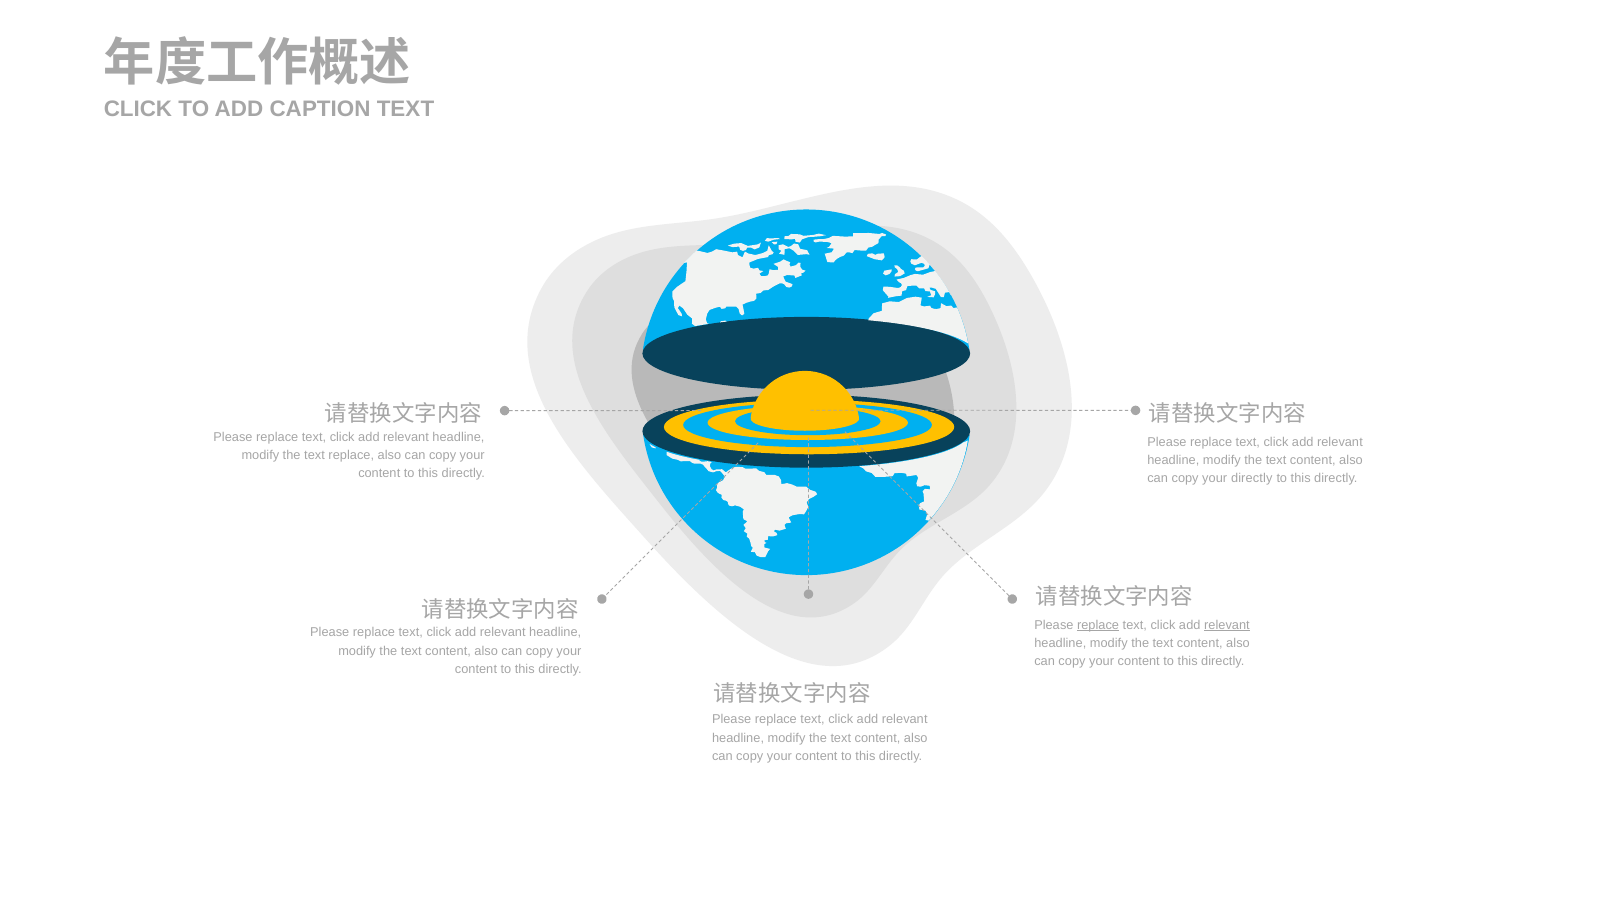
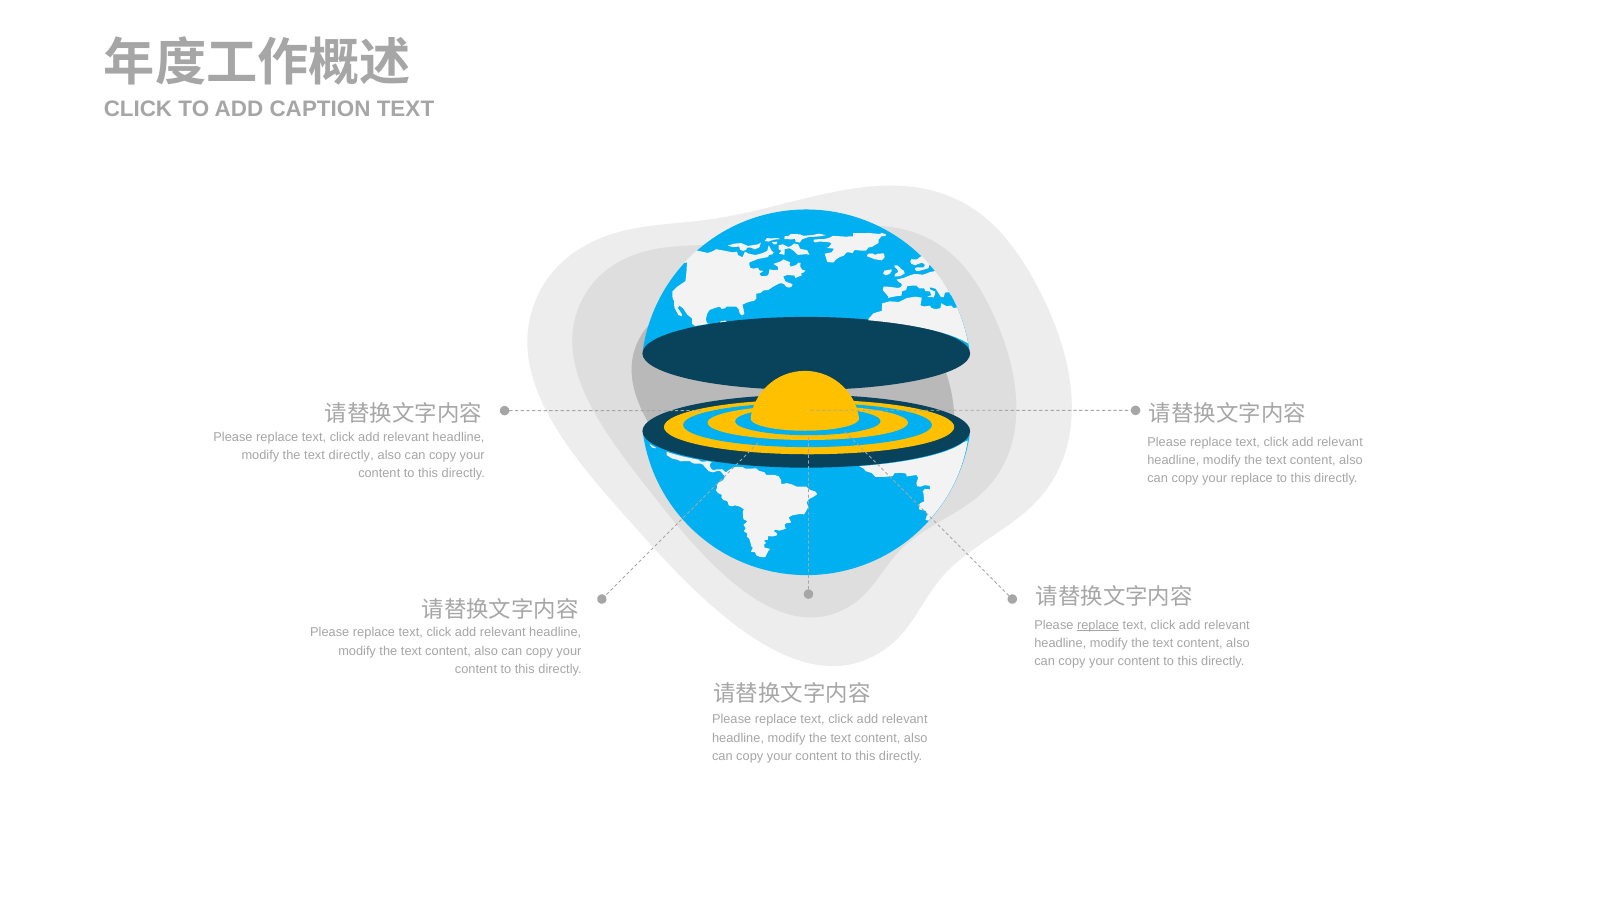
text replace: replace -> directly
your directly: directly -> replace
relevant at (1227, 625) underline: present -> none
